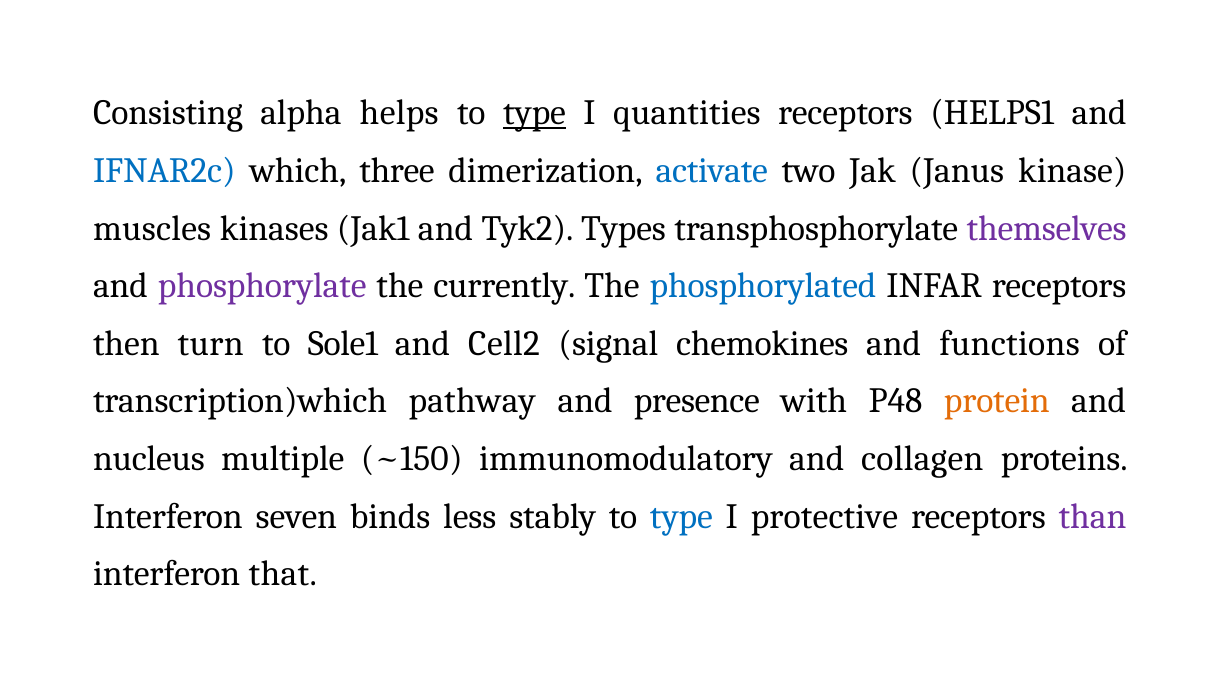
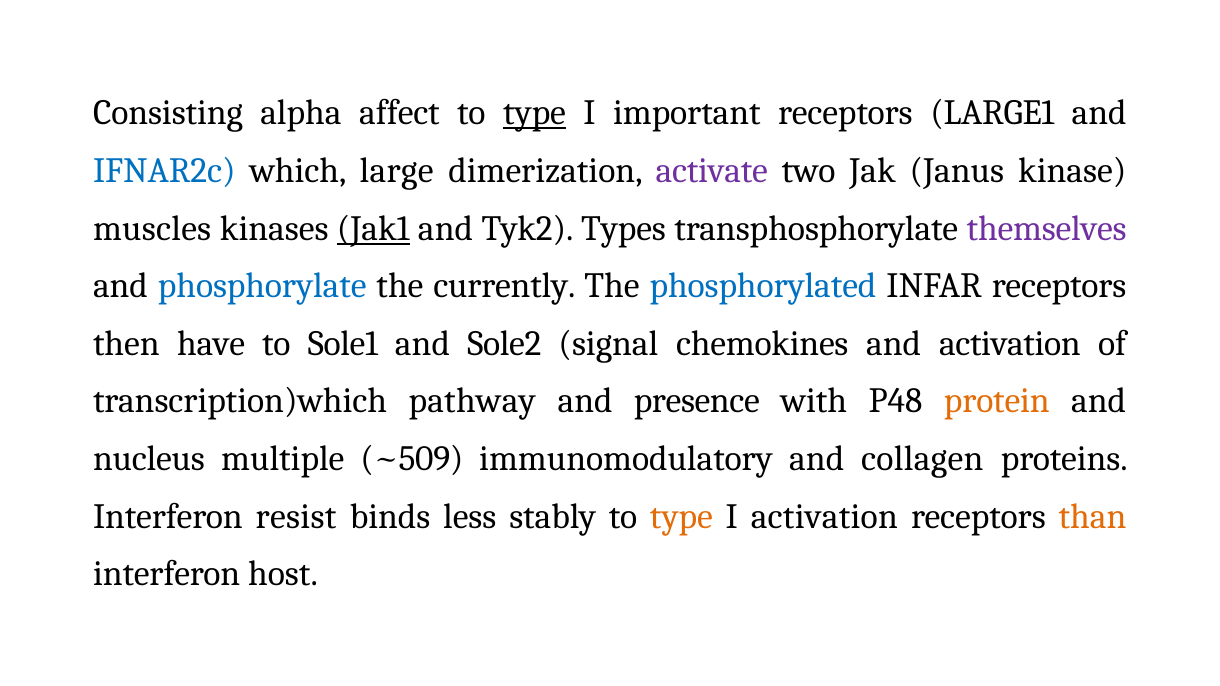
helps: helps -> affect
quantities: quantities -> important
HELPS1: HELPS1 -> LARGE1
three: three -> large
activate colour: blue -> purple
Jak1 underline: none -> present
phosphorylate colour: purple -> blue
turn: turn -> have
Cell2: Cell2 -> Sole2
and functions: functions -> activation
~150: ~150 -> ~509
seven: seven -> resist
type at (681, 517) colour: blue -> orange
I protective: protective -> activation
than colour: purple -> orange
that: that -> host
